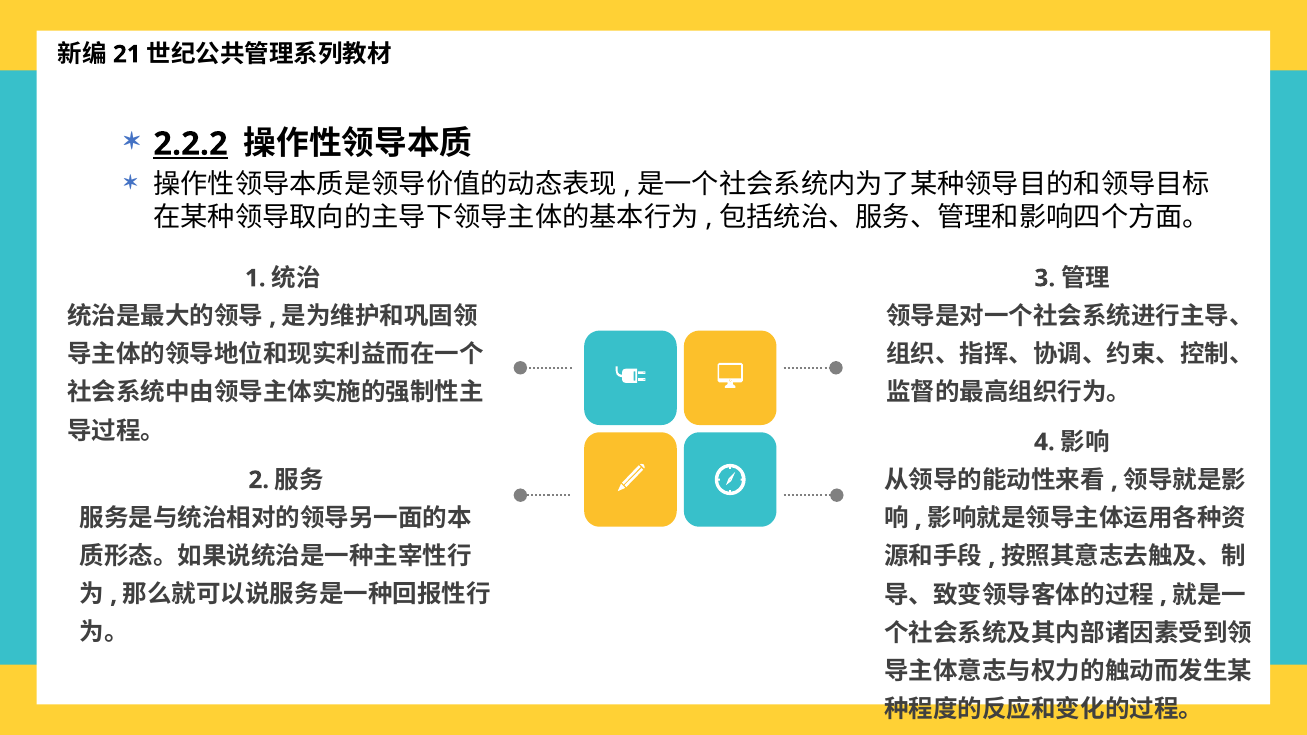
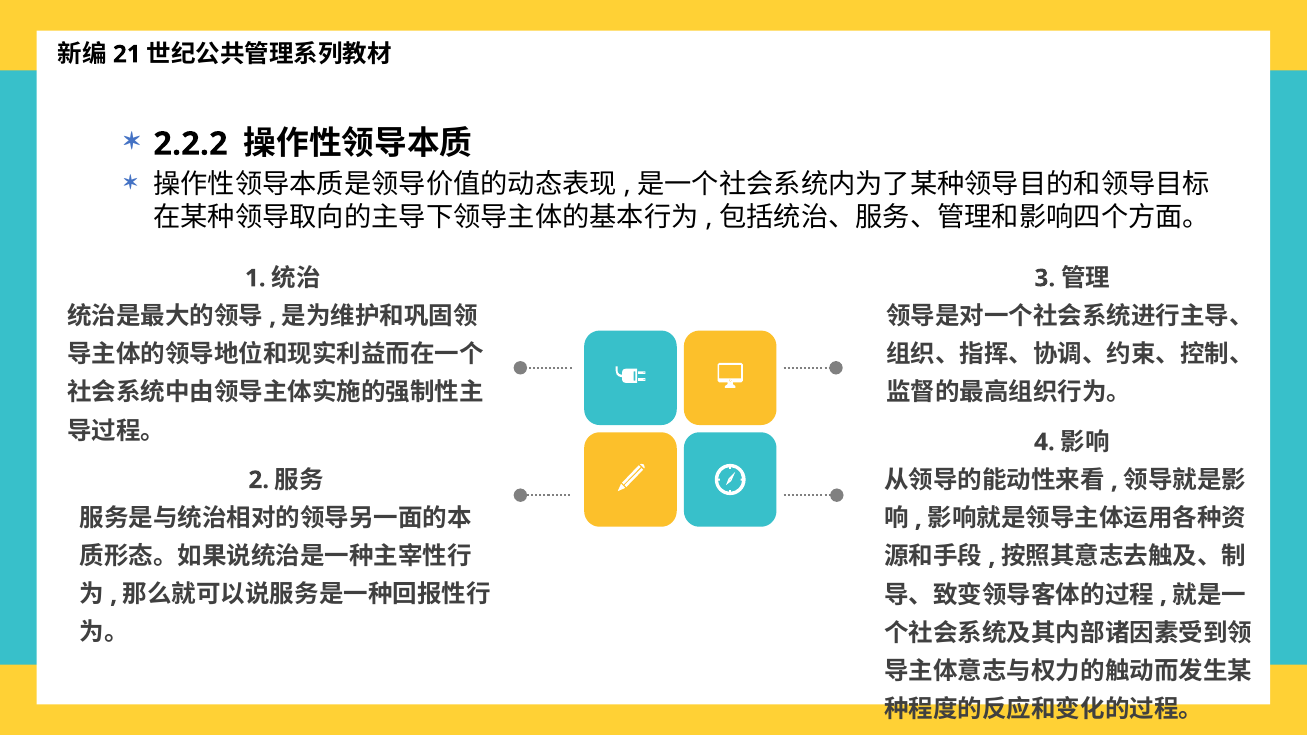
2.2.2 underline: present -> none
